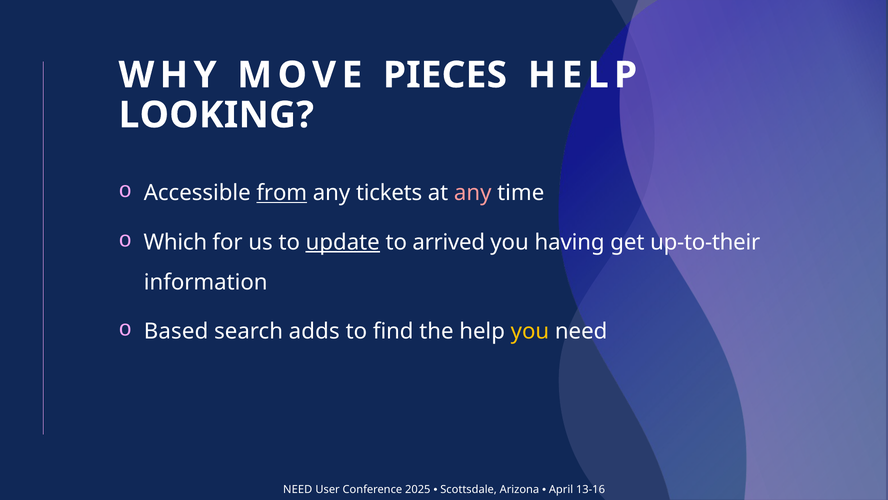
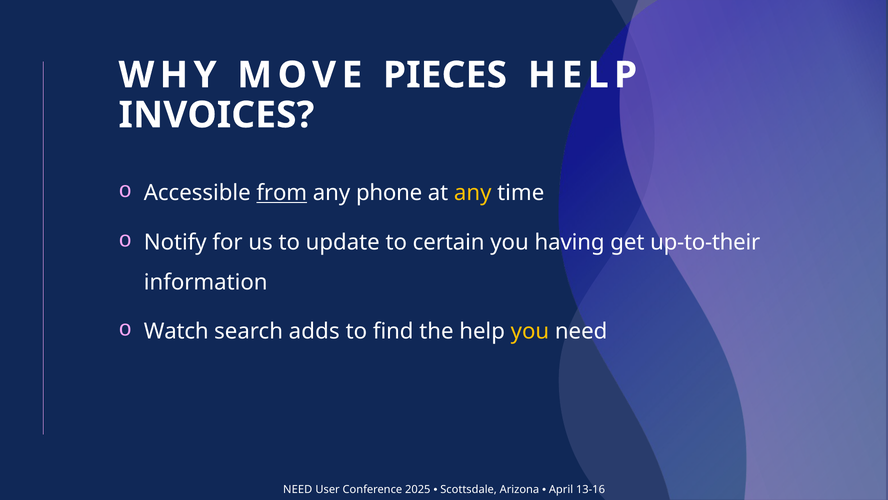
LOOKING: LOOKING -> INVOICES
tickets: tickets -> phone
any at (473, 193) colour: pink -> yellow
Which: Which -> Notify
update underline: present -> none
arrived: arrived -> certain
Based: Based -> Watch
